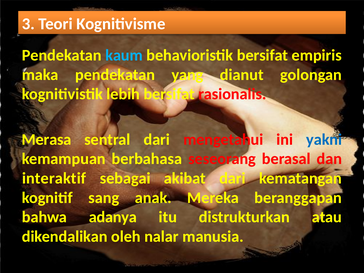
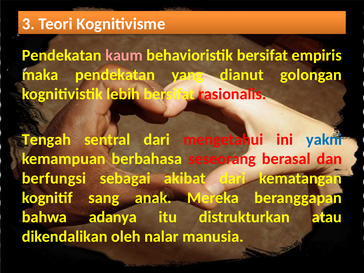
kaum colour: light blue -> pink
Merasa: Merasa -> Tengah
interaktif: interaktif -> berfungsi
